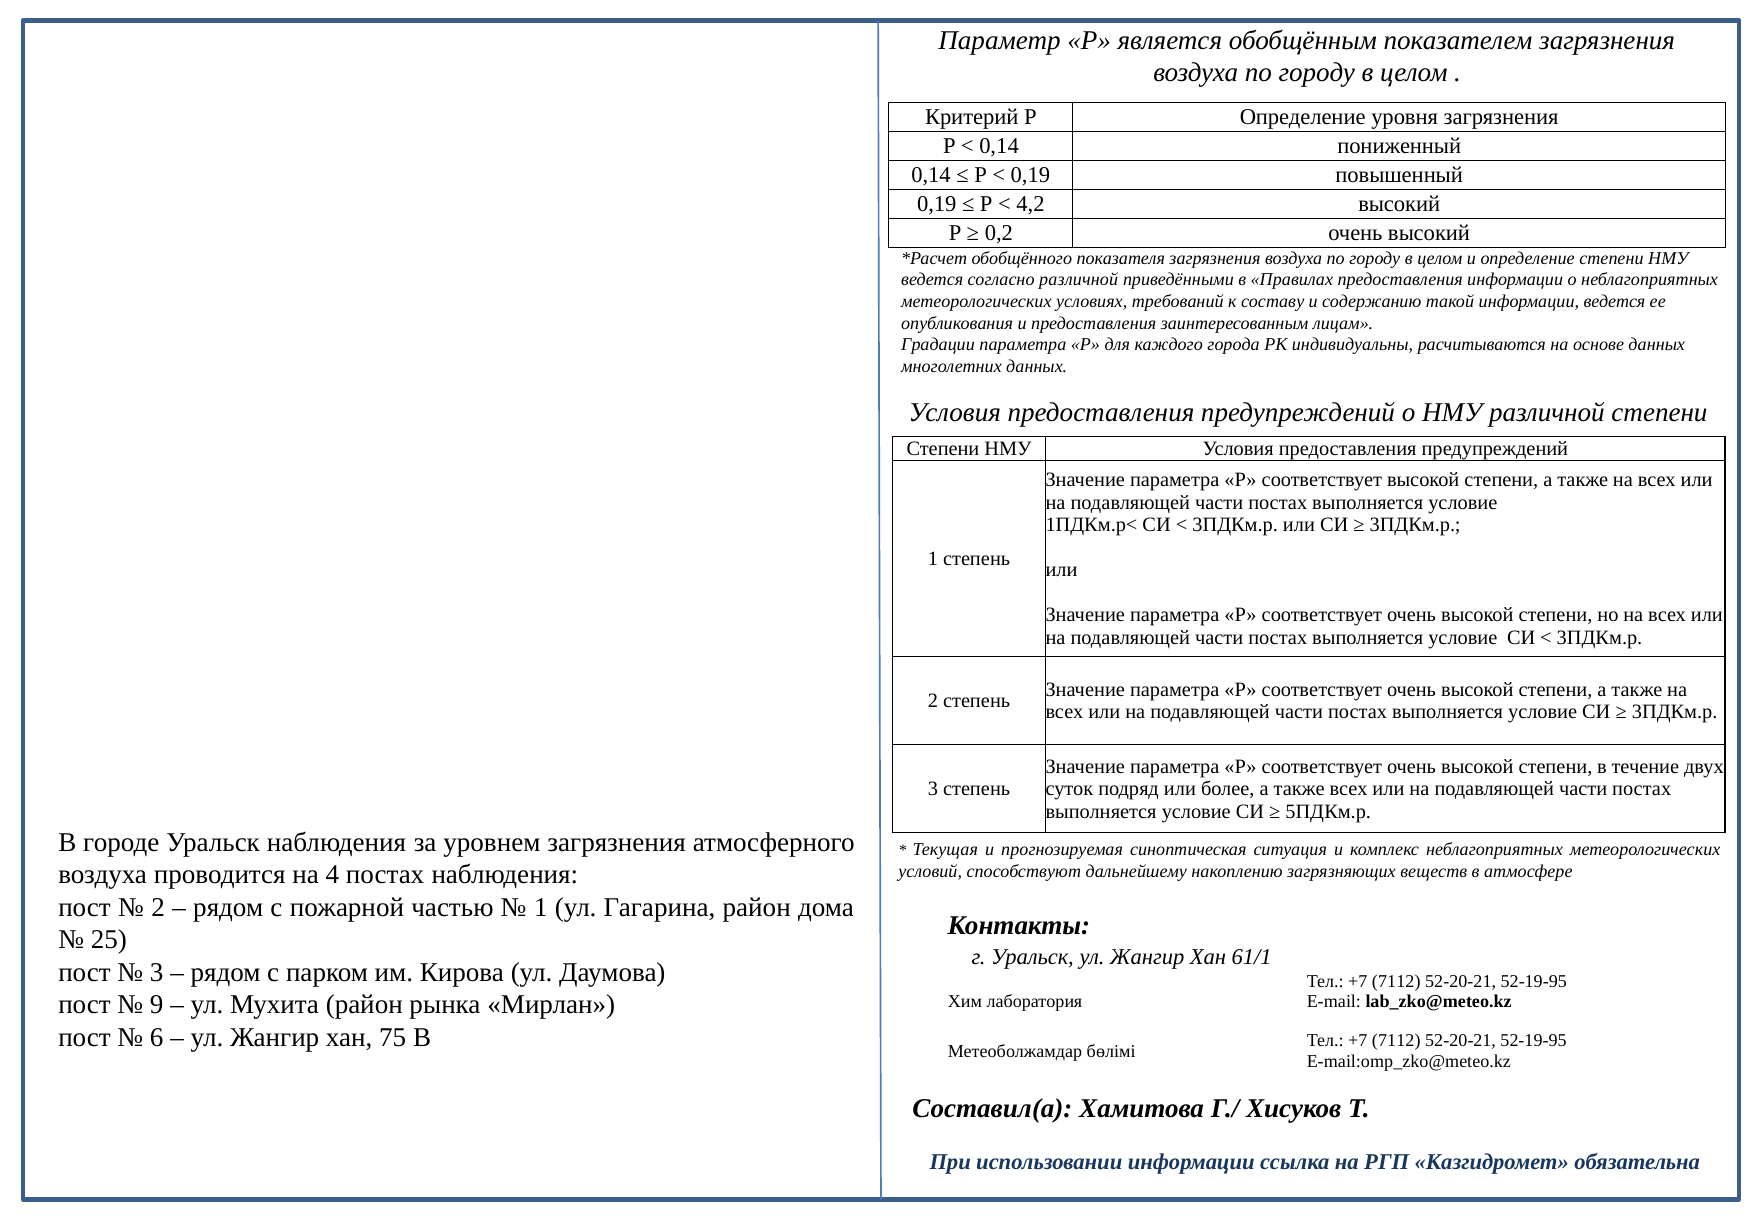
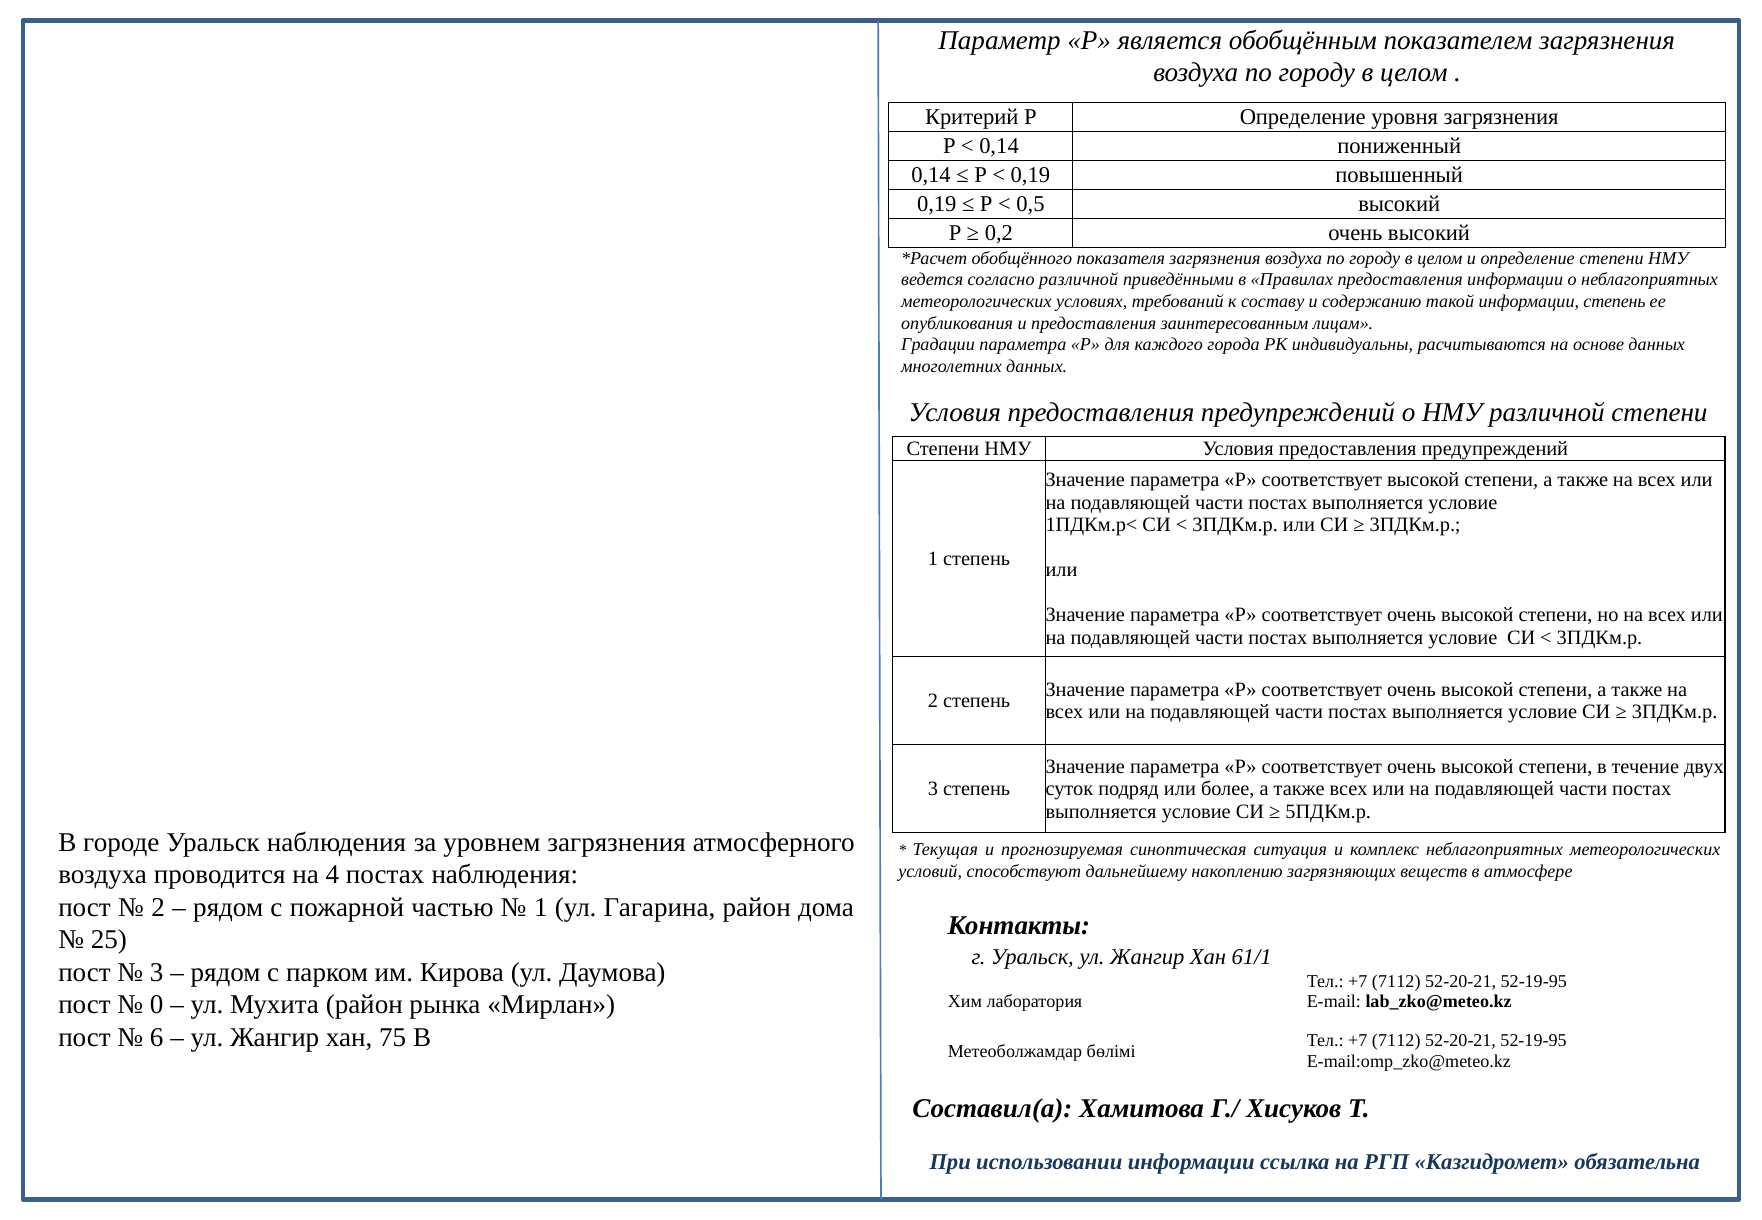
4,2: 4,2 -> 0,5
информации ведется: ведется -> степень
9: 9 -> 0
